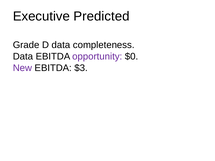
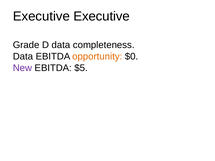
Executive Predicted: Predicted -> Executive
opportunity colour: purple -> orange
$3: $3 -> $5
